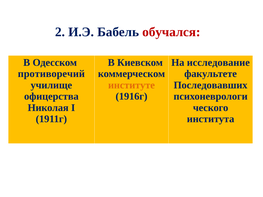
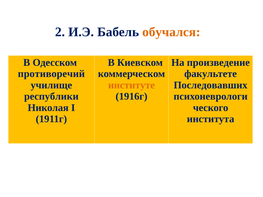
обучался colour: red -> orange
исследование: исследование -> произведение
офицерства: офицерства -> республики
